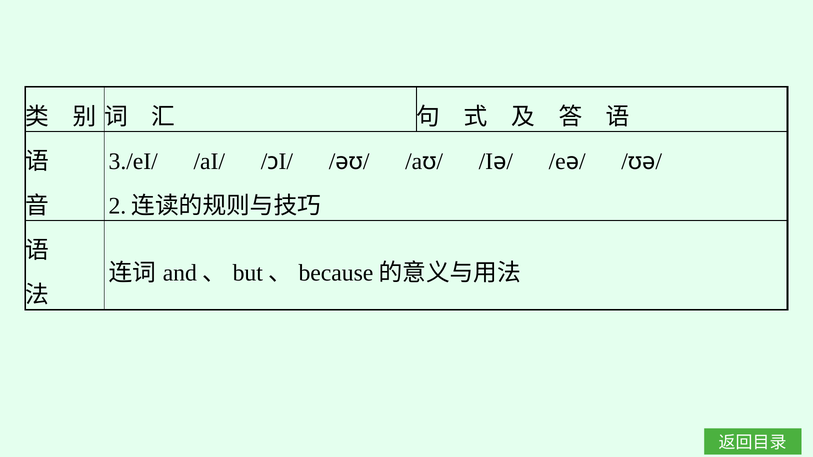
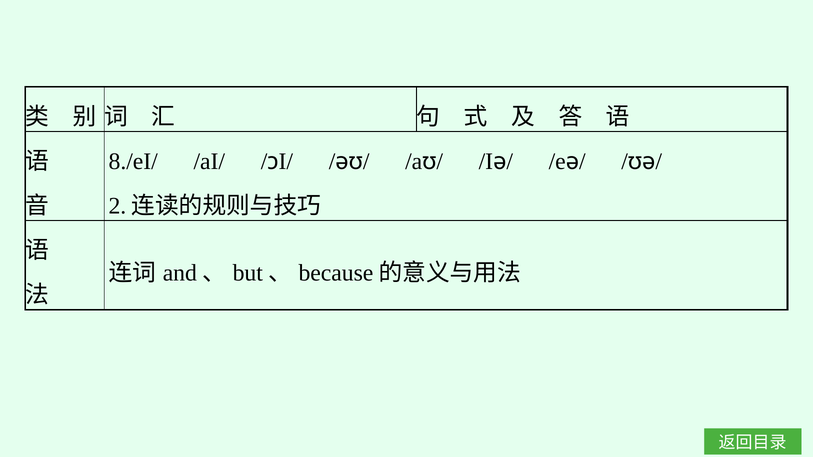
3./eI/: 3./eI/ -> 8./eI/
